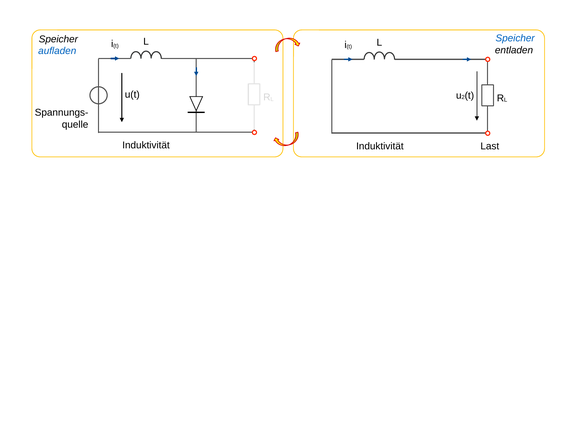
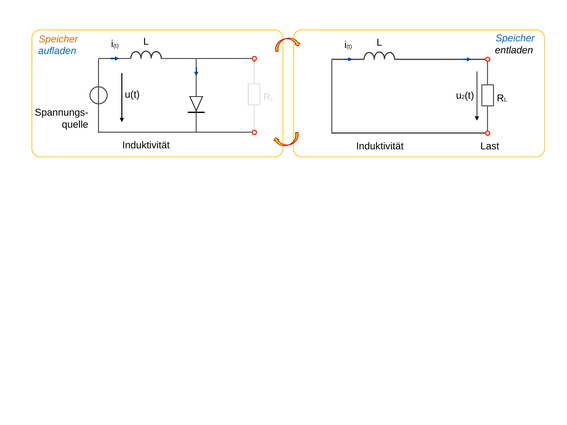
Speicher at (58, 39) colour: black -> orange
